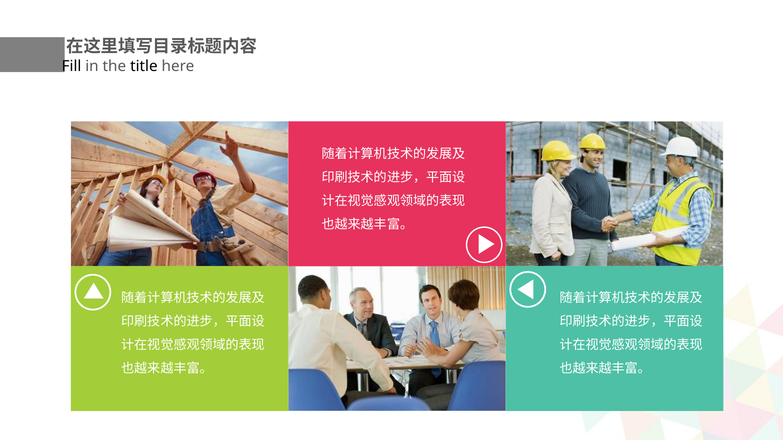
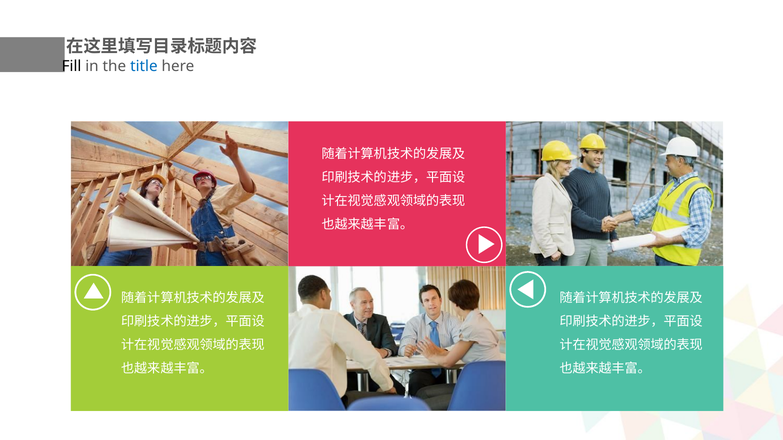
title colour: black -> blue
